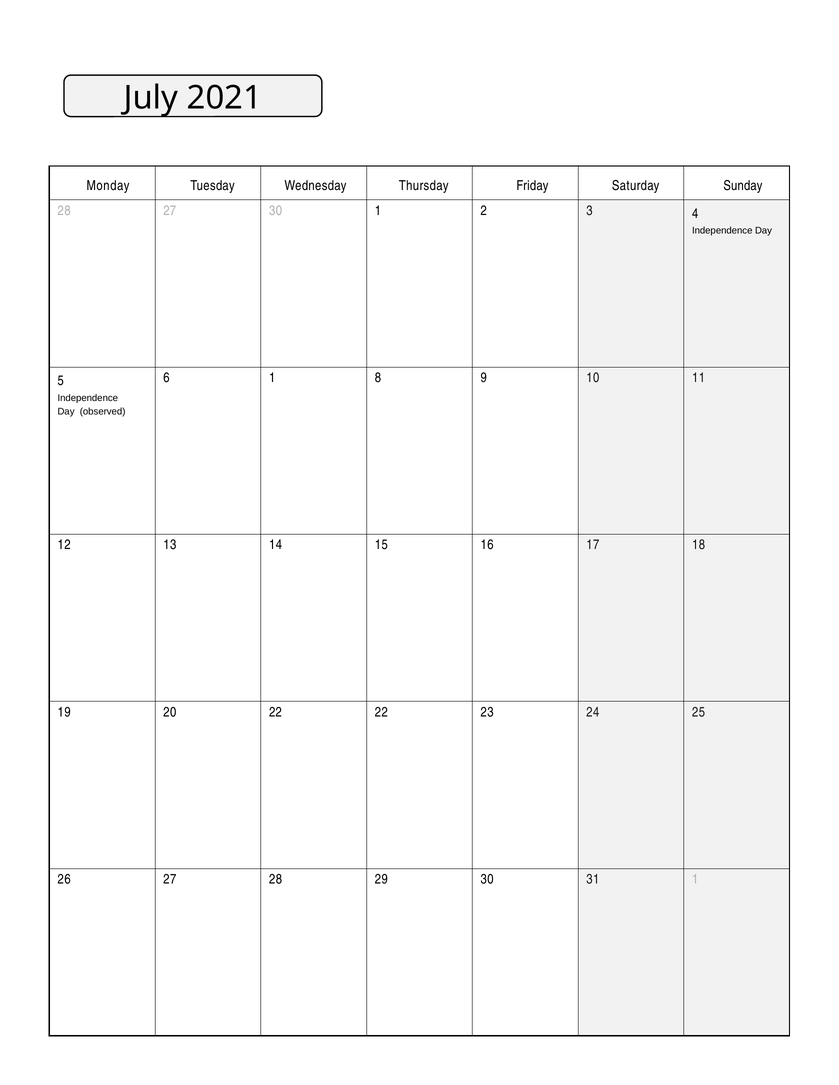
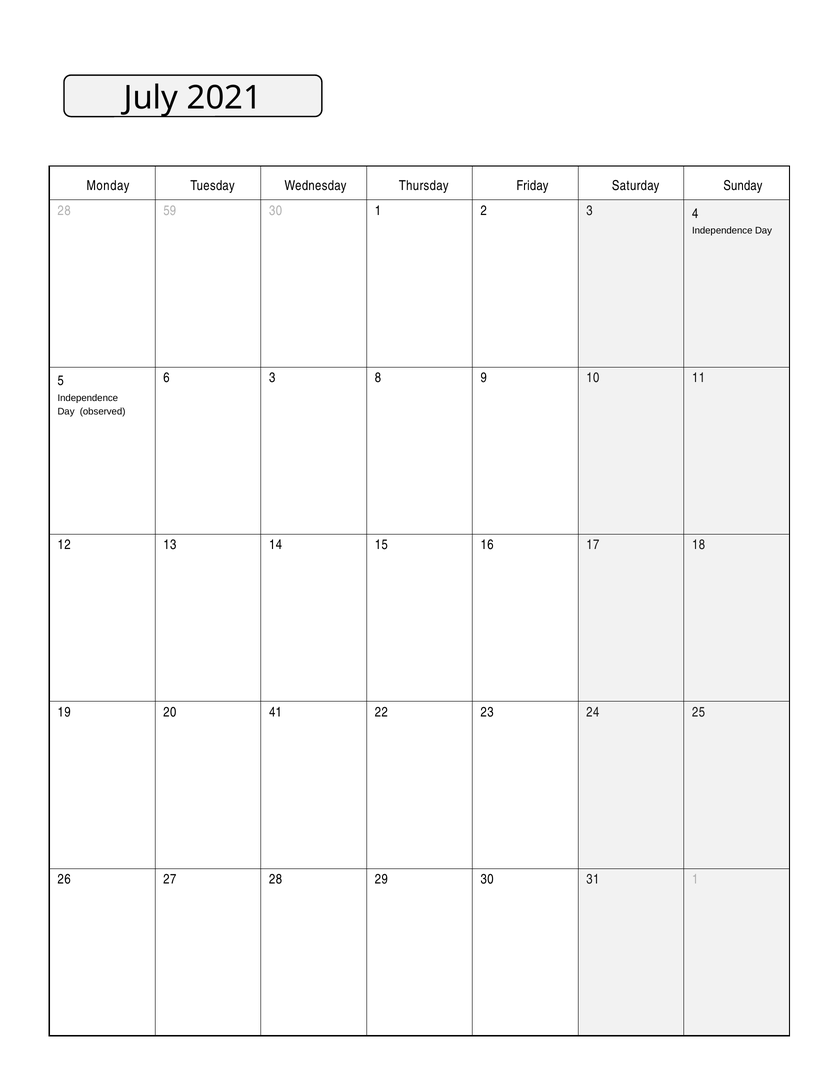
28 27: 27 -> 59
6 1: 1 -> 3
20 22: 22 -> 41
